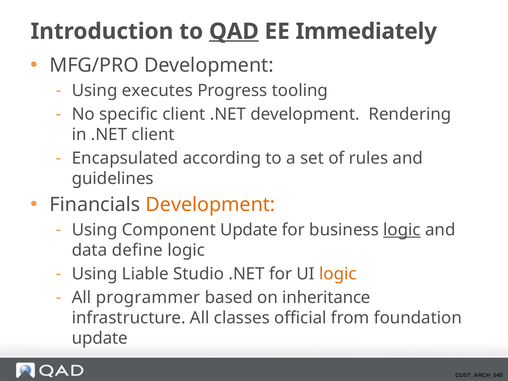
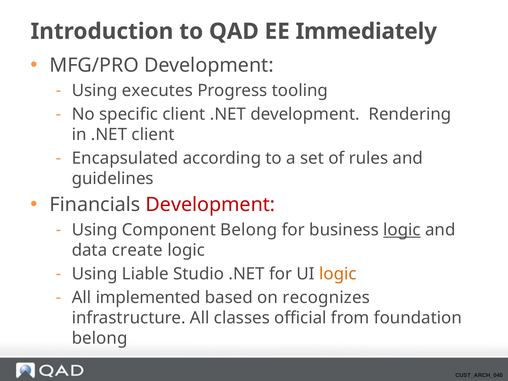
QAD underline: present -> none
Development at (210, 205) colour: orange -> red
Component Update: Update -> Belong
define: define -> create
programmer: programmer -> implemented
inheritance: inheritance -> recognizes
update at (100, 338): update -> belong
